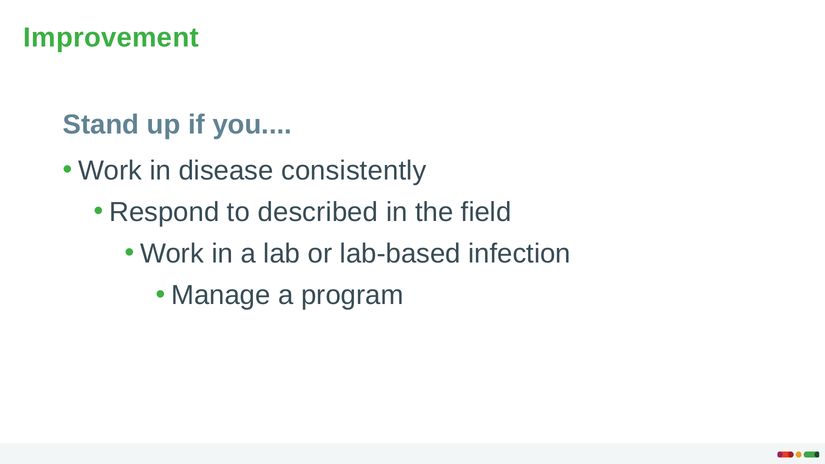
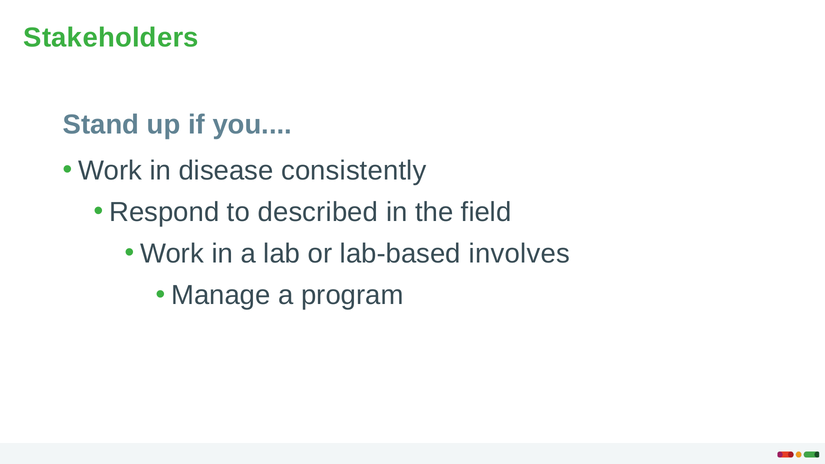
Improvement: Improvement -> Stakeholders
infection: infection -> involves
